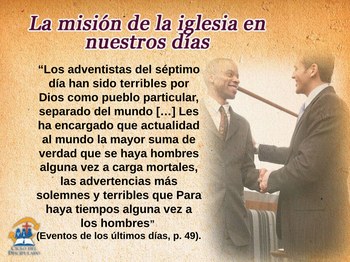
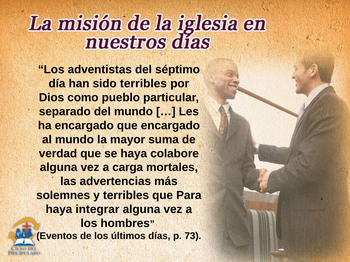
que actualidad: actualidad -> encargado
haya hombres: hombres -> colabore
tiempos: tiempos -> integrar
49: 49 -> 73
